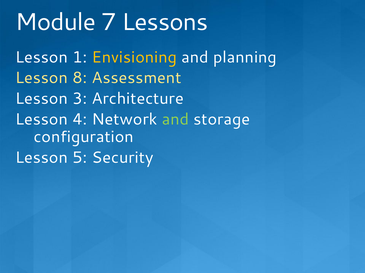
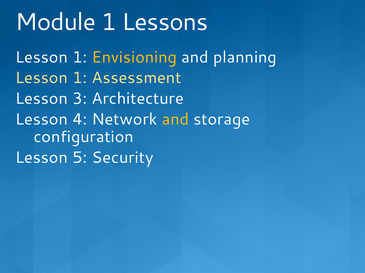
Module 7: 7 -> 1
8 at (80, 78): 8 -> 1
and at (175, 120) colour: light green -> yellow
